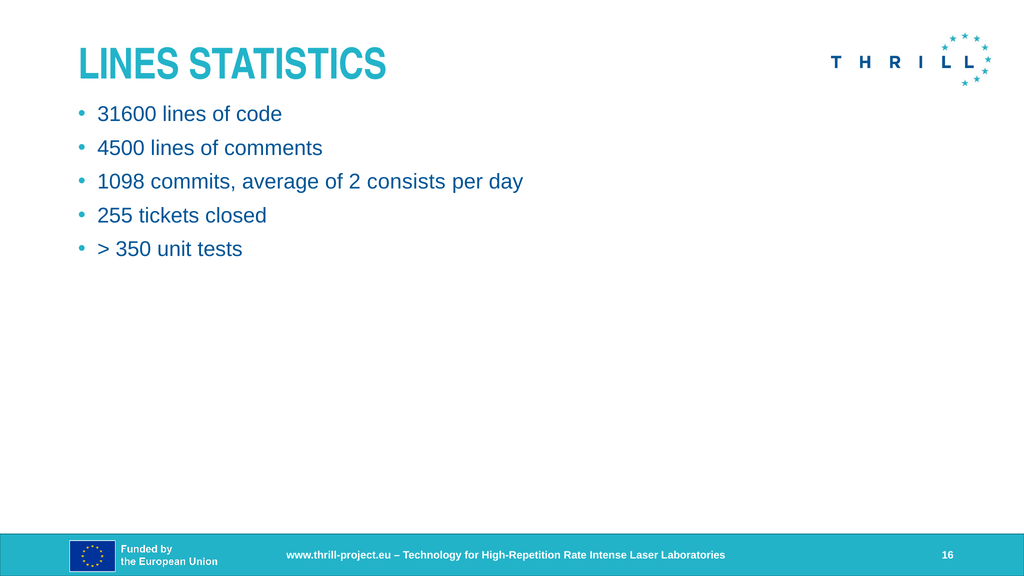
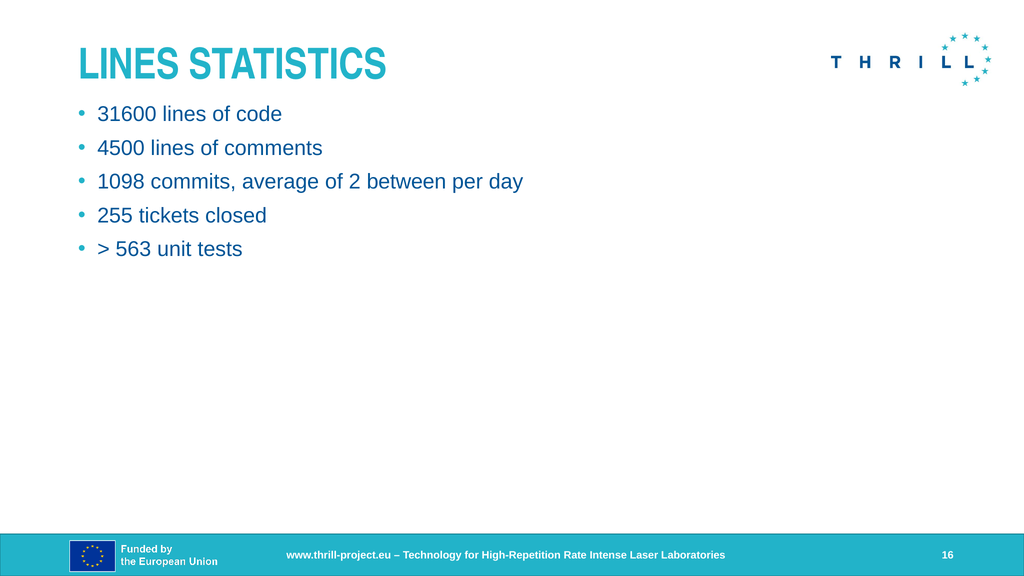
consists: consists -> between
350: 350 -> 563
